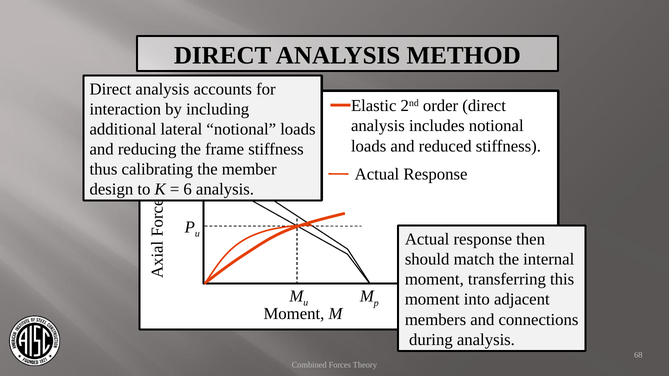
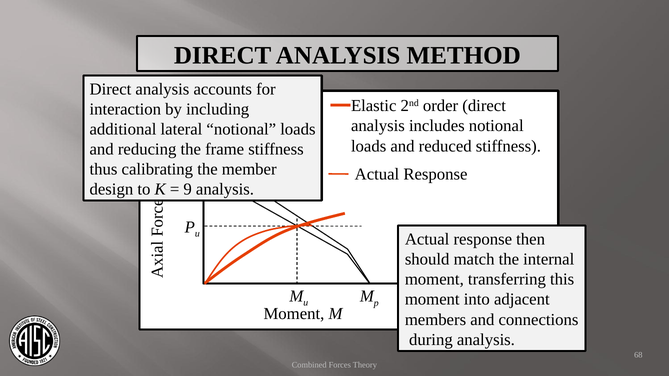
6: 6 -> 9
